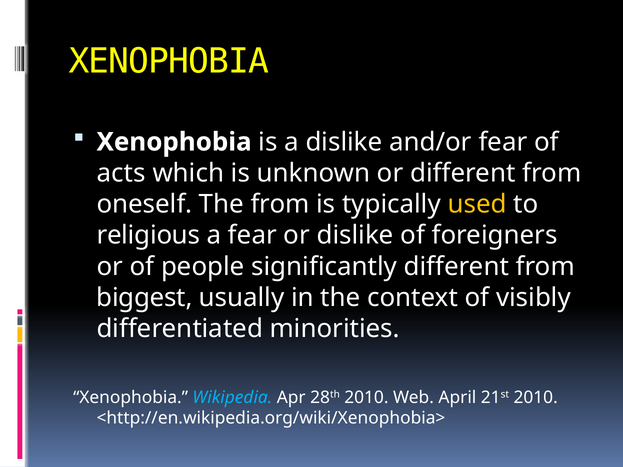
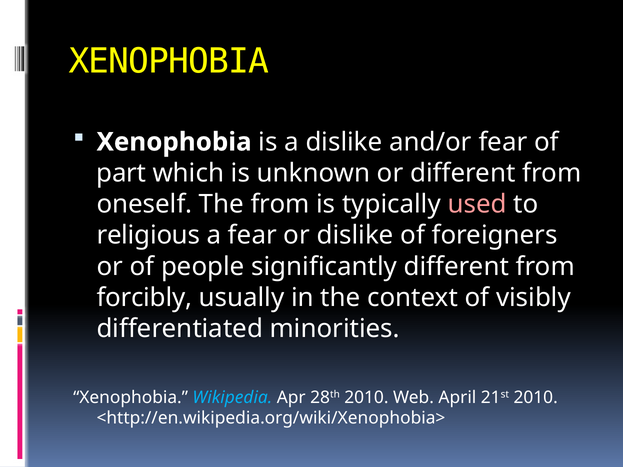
acts: acts -> part
used colour: yellow -> pink
biggest: biggest -> forcibly
